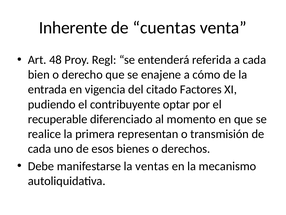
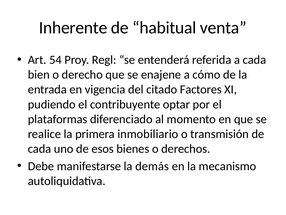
cuentas: cuentas -> habitual
48: 48 -> 54
recuperable: recuperable -> plataformas
representan: representan -> inmobiliario
ventas: ventas -> demás
